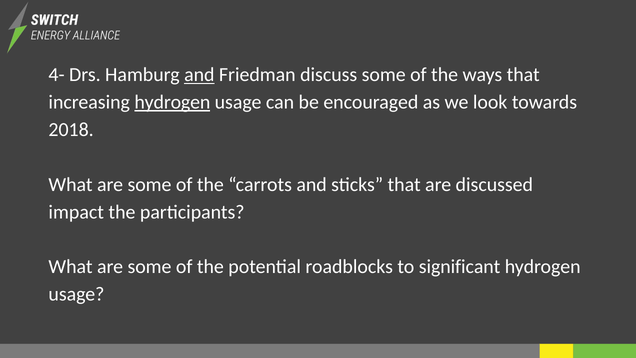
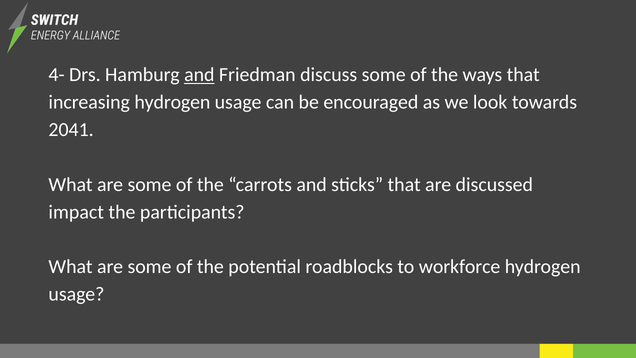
hydrogen at (172, 102) underline: present -> none
2018: 2018 -> 2041
significant: significant -> workforce
